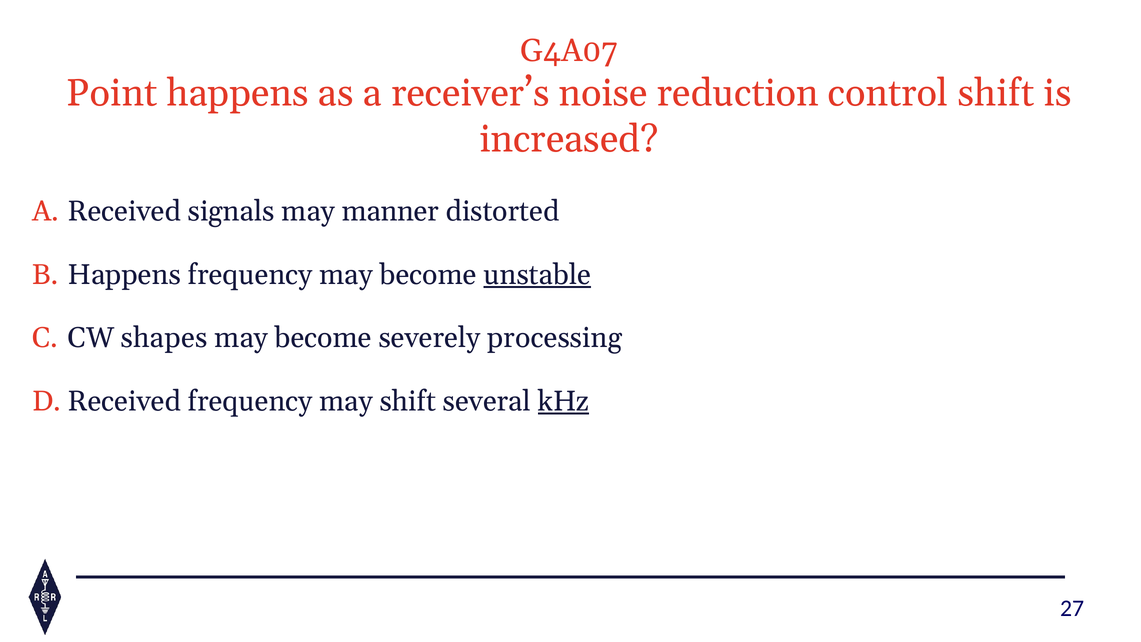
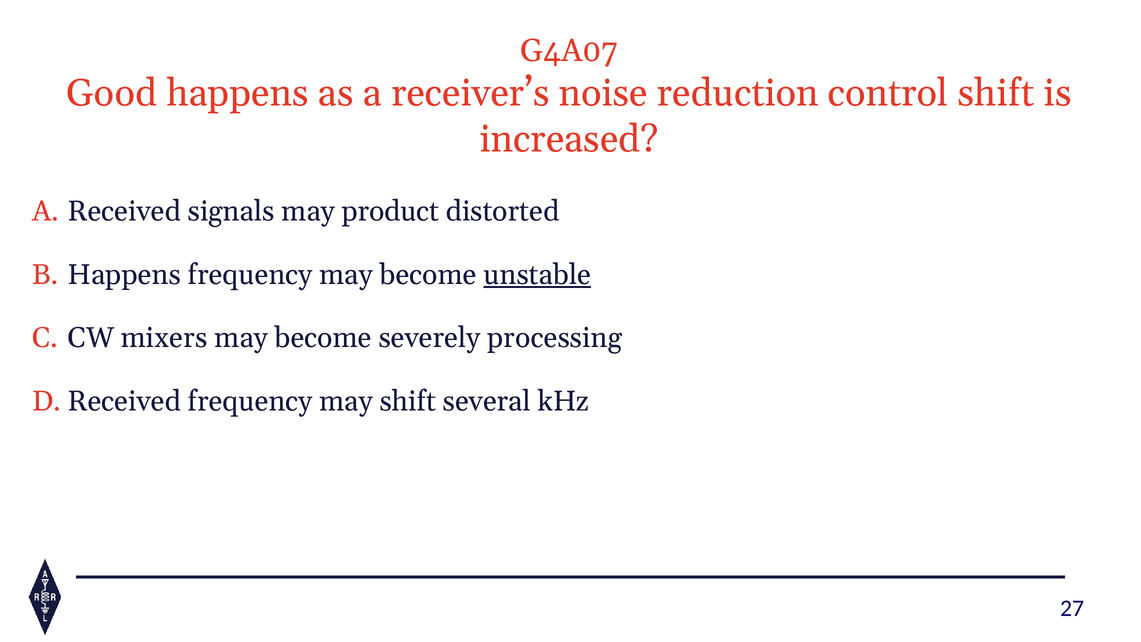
Point: Point -> Good
manner: manner -> product
shapes: shapes -> mixers
kHz underline: present -> none
